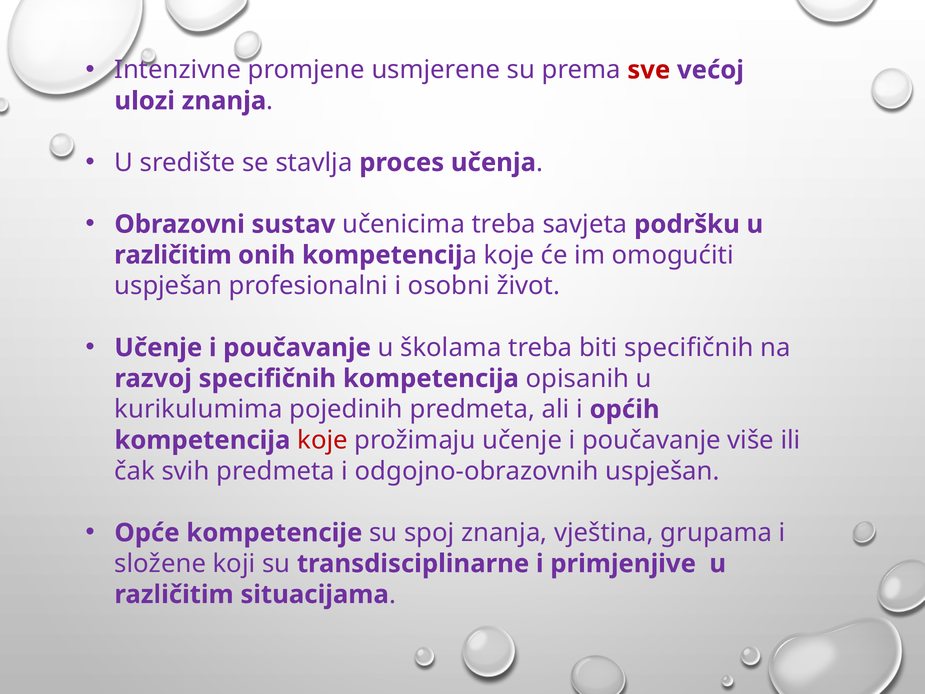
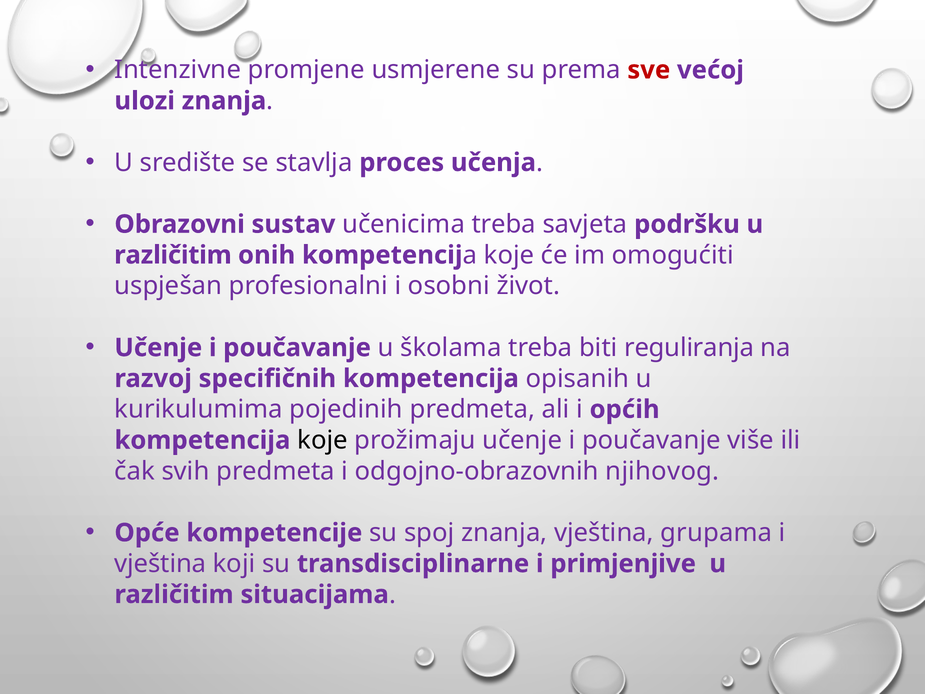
biti specifičnih: specifičnih -> reguliranja
koje at (322, 440) colour: red -> black
odgojno-obrazovnih uspješan: uspješan -> njihovog
složene at (160, 563): složene -> vještina
